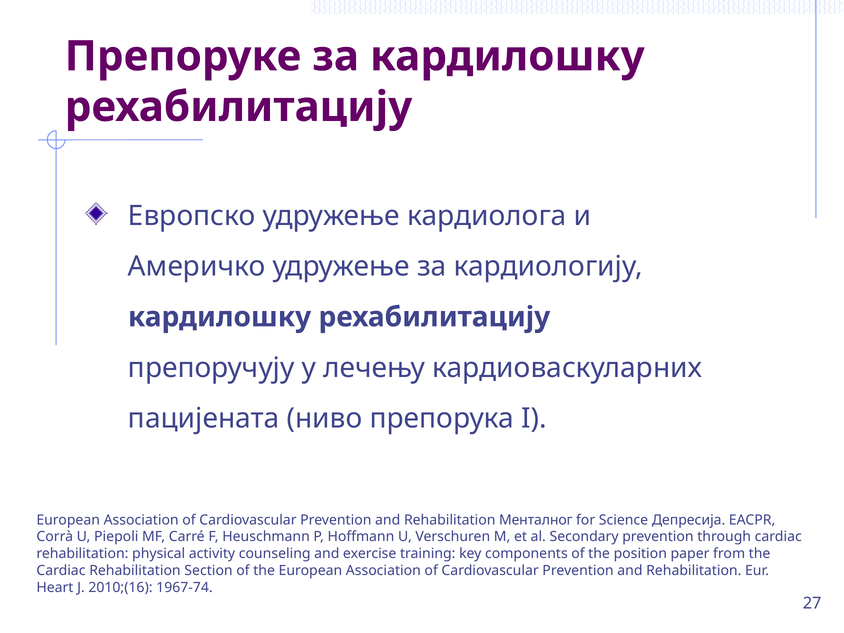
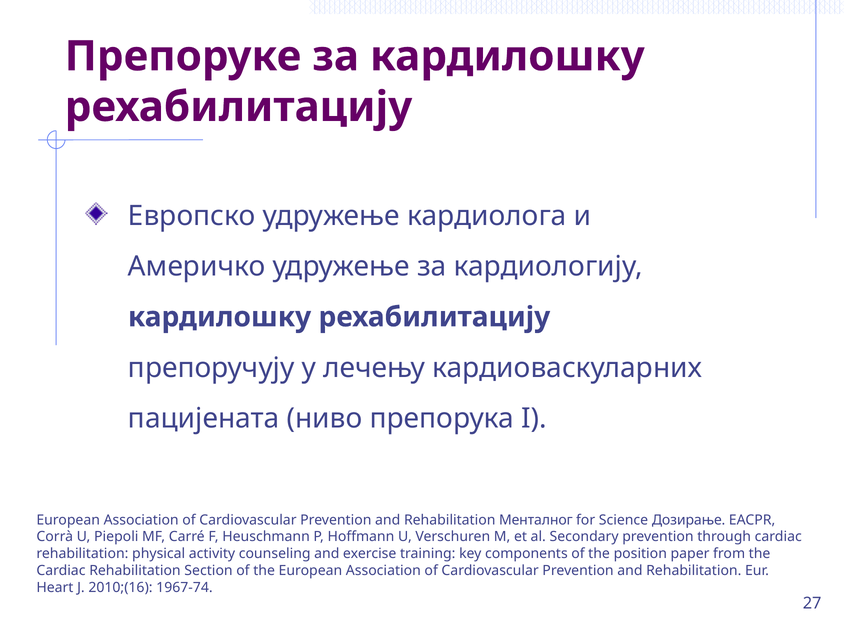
Депресија: Депресија -> Дозирање
